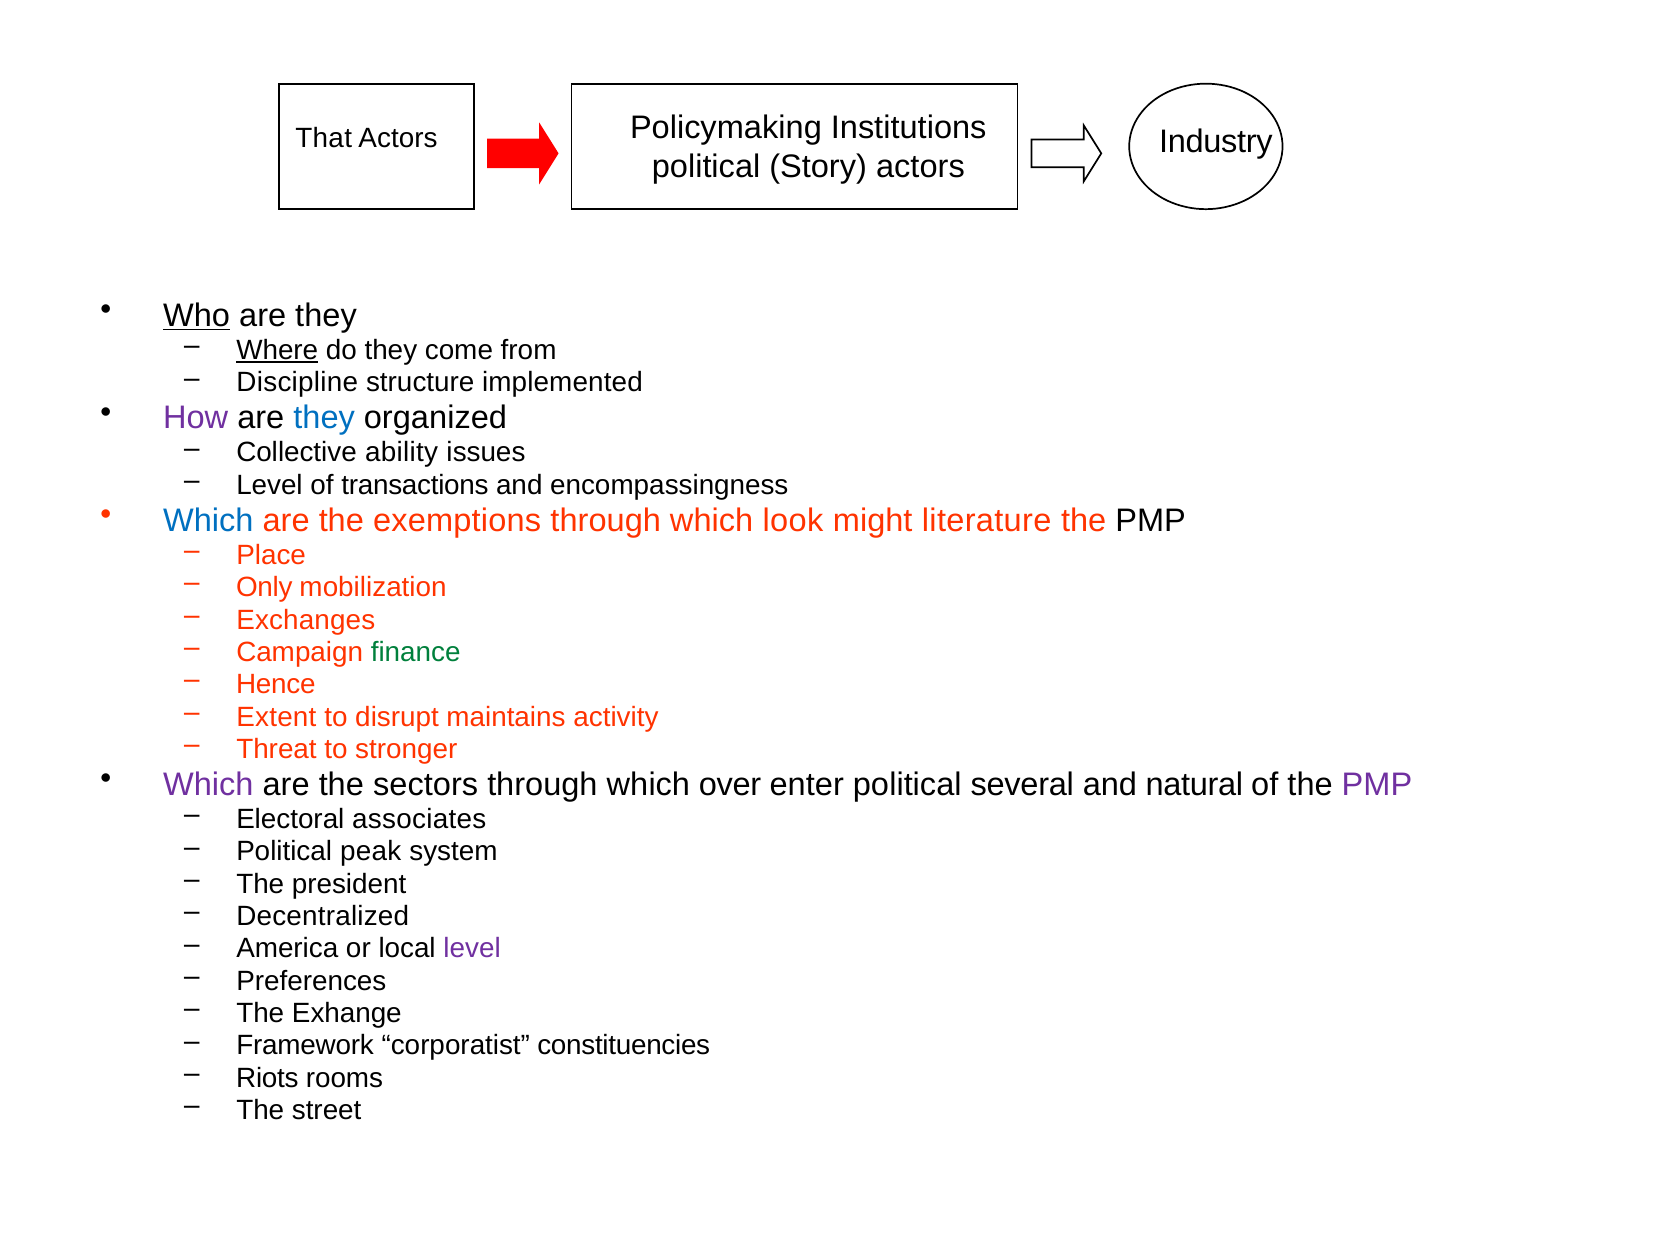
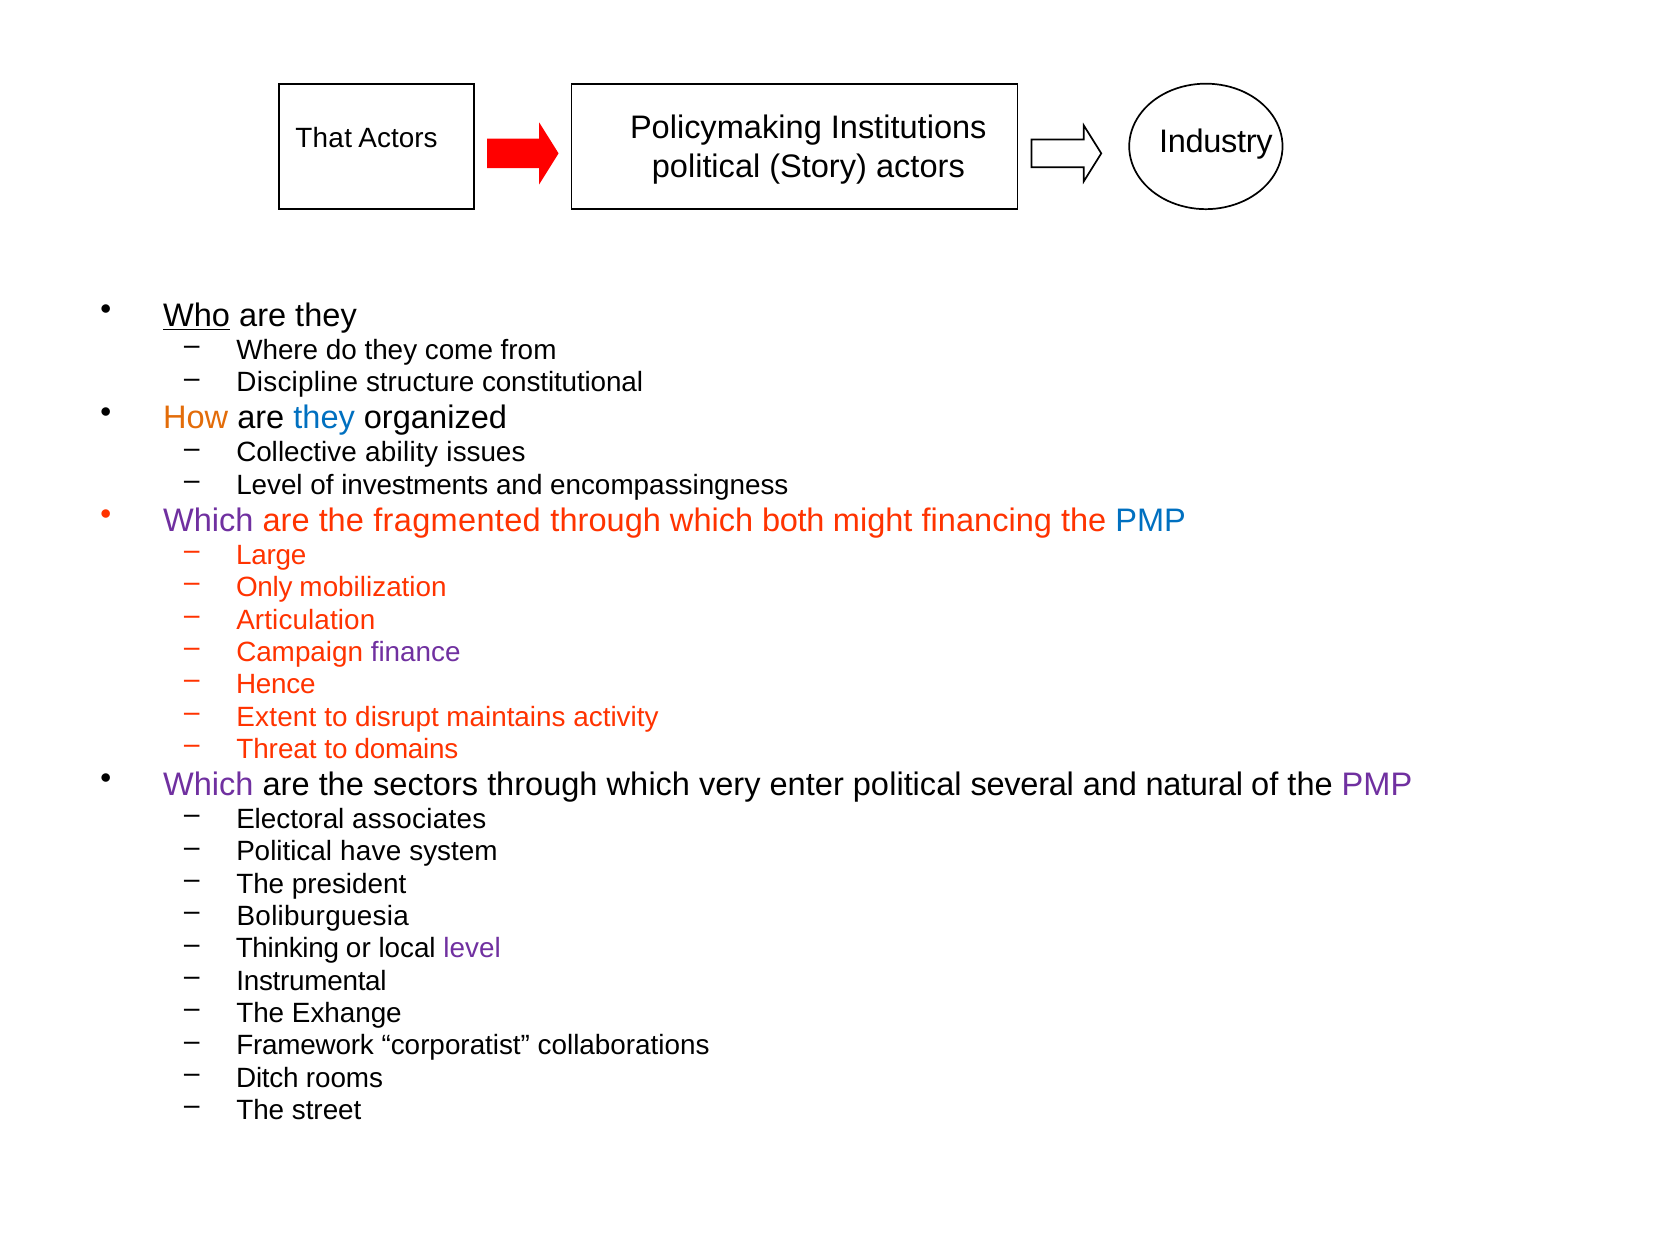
Where underline: present -> none
implemented: implemented -> constitutional
How colour: purple -> orange
transactions: transactions -> investments
Which at (208, 520) colour: blue -> purple
exemptions: exemptions -> fragmented
look: look -> both
literature: literature -> financing
PMP at (1151, 520) colour: black -> blue
Place: Place -> Large
Exchanges: Exchanges -> Articulation
finance colour: green -> purple
stronger: stronger -> domains
over: over -> very
peak: peak -> have
Decentralized: Decentralized -> Boliburguesia
America: America -> Thinking
Preferences: Preferences -> Instrumental
constituencies: constituencies -> collaborations
Riots: Riots -> Ditch
